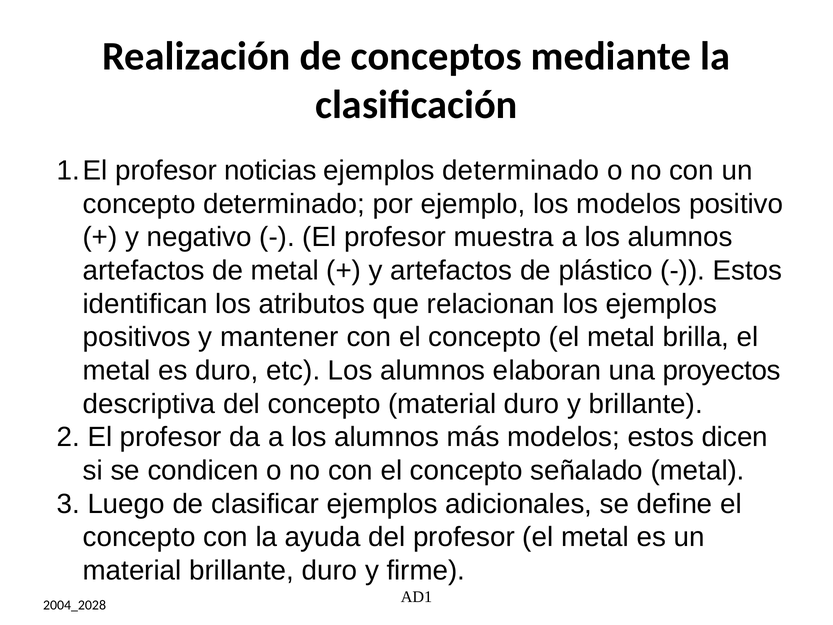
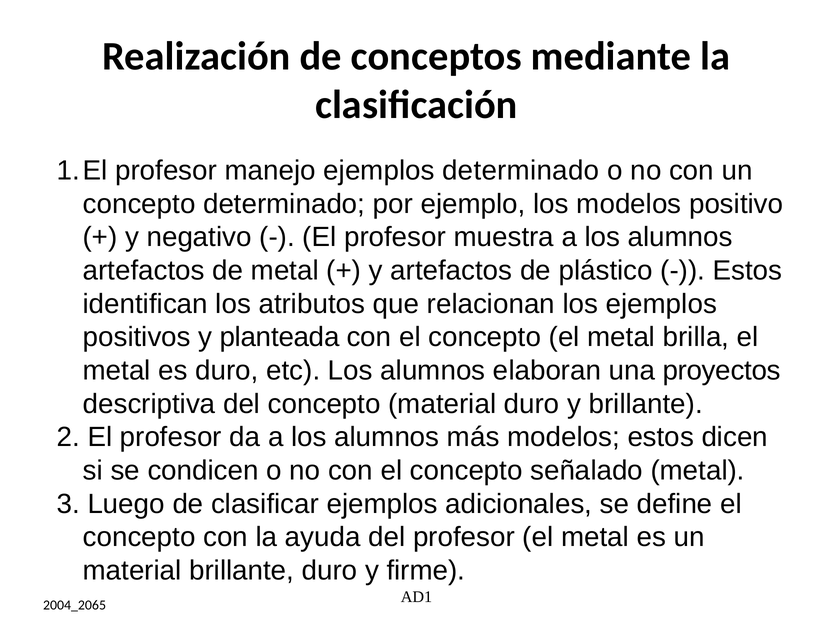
noticias: noticias -> manejo
mantener: mantener -> planteada
2004_2028: 2004_2028 -> 2004_2065
